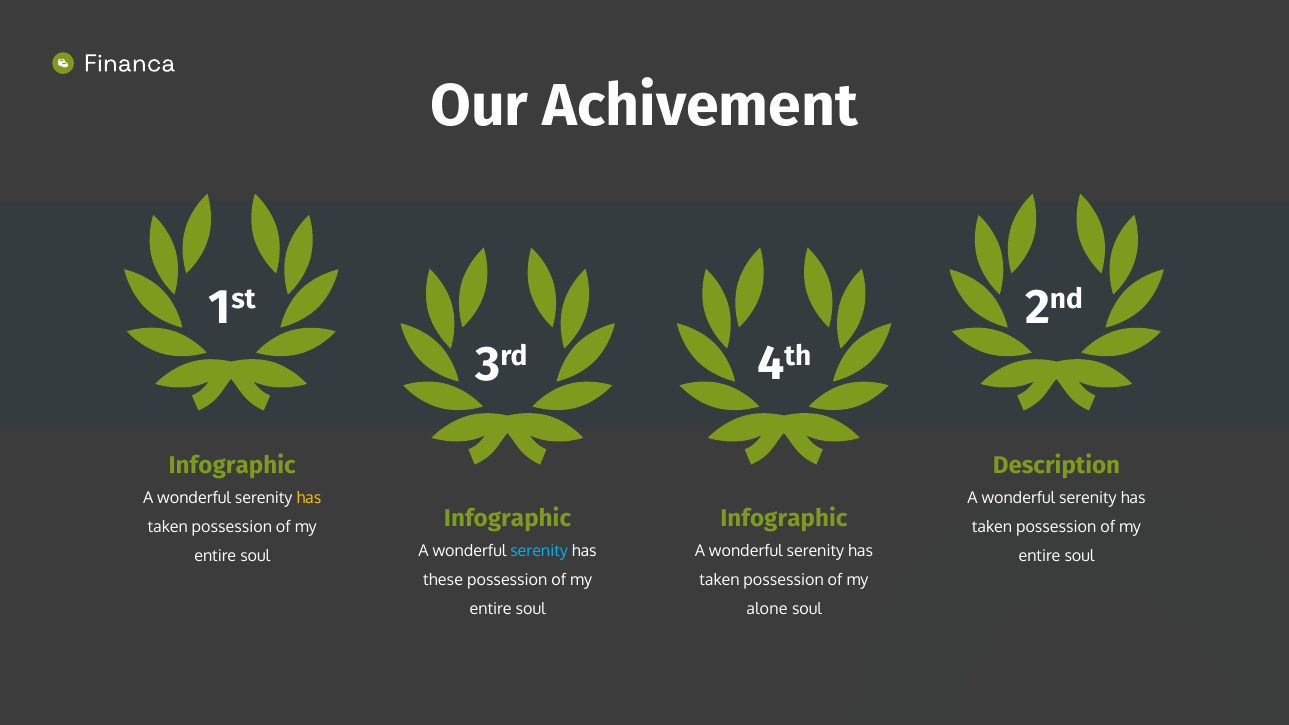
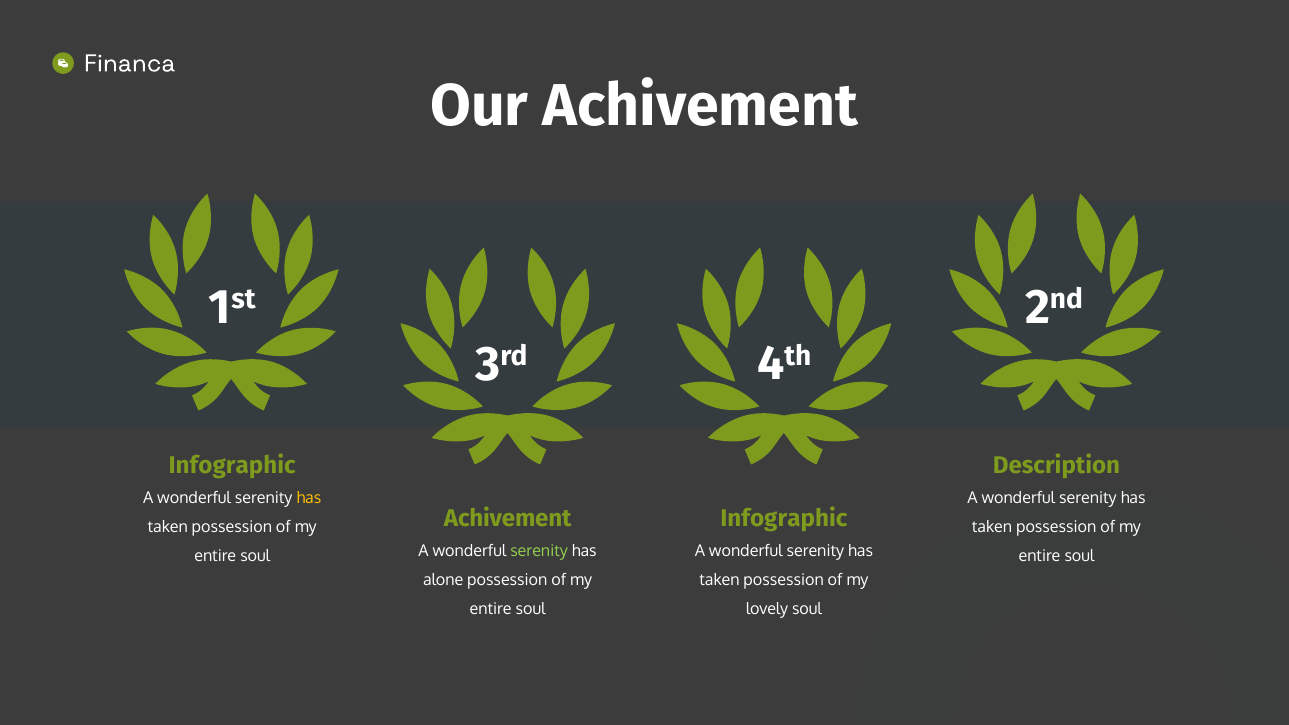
Infographic at (508, 519): Infographic -> Achivement
serenity at (539, 552) colour: light blue -> light green
these: these -> alone
alone: alone -> lovely
